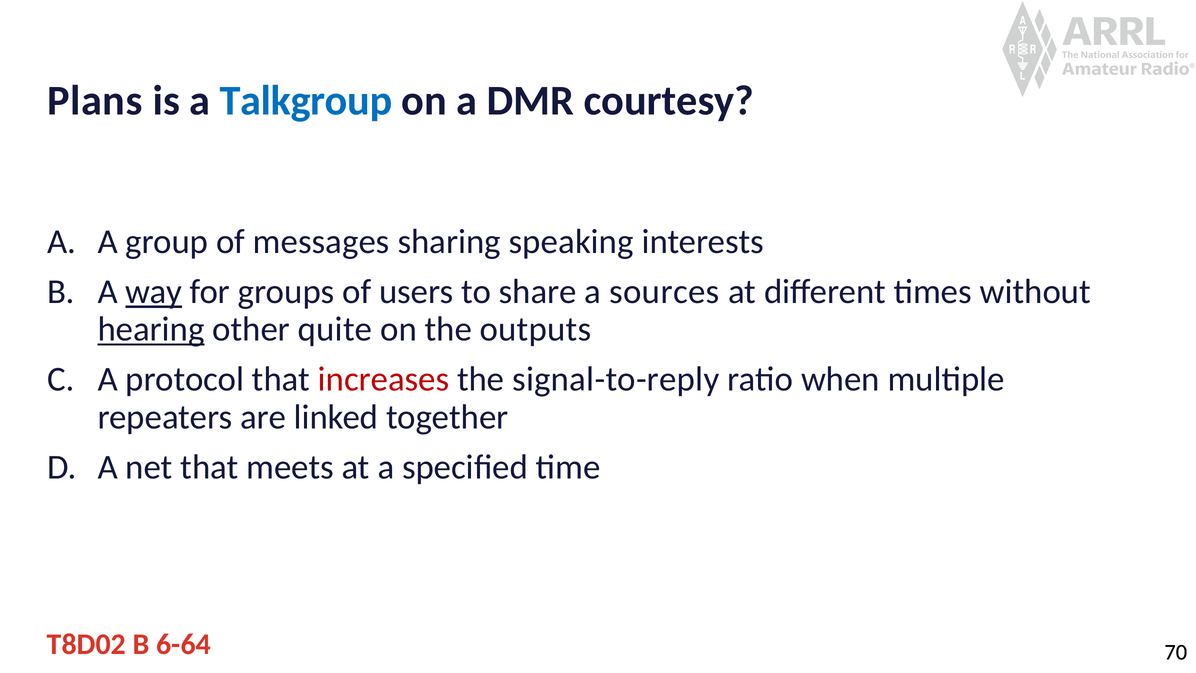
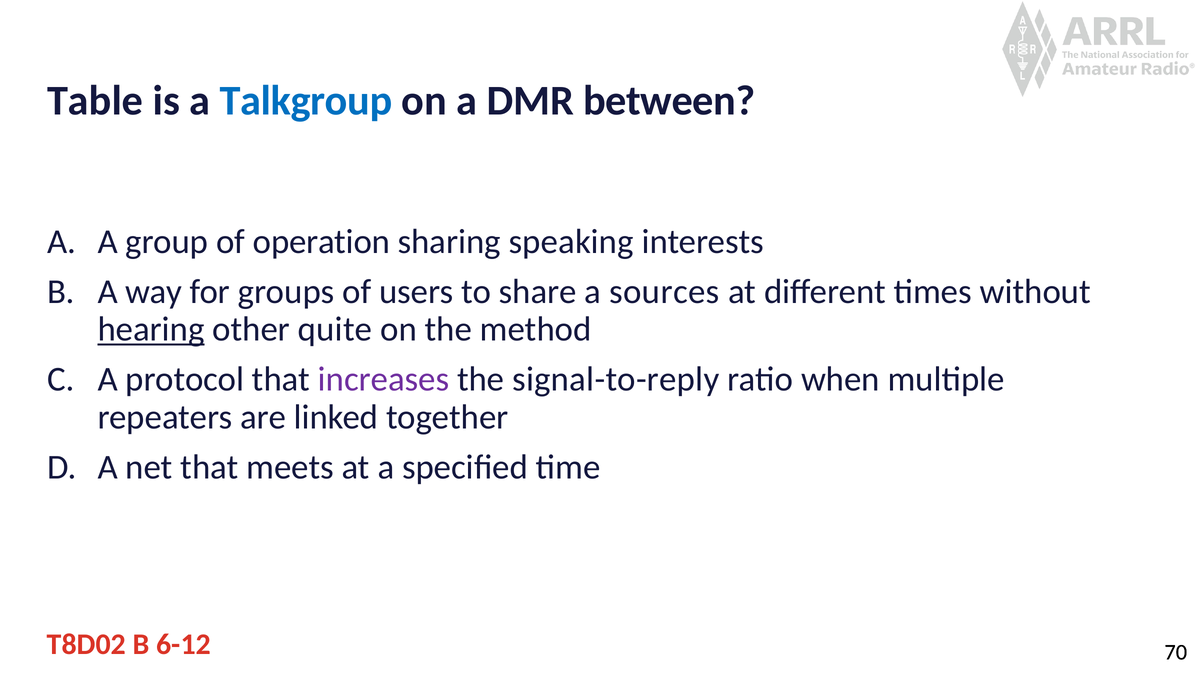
Plans: Plans -> Table
courtesy: courtesy -> between
messages: messages -> operation
way underline: present -> none
outputs: outputs -> method
increases colour: red -> purple
6-64: 6-64 -> 6-12
